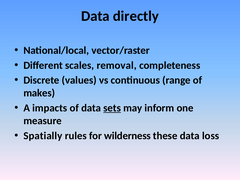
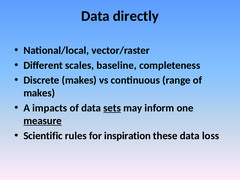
removal: removal -> baseline
Discrete values: values -> makes
measure underline: none -> present
Spatially: Spatially -> Scientific
wilderness: wilderness -> inspiration
